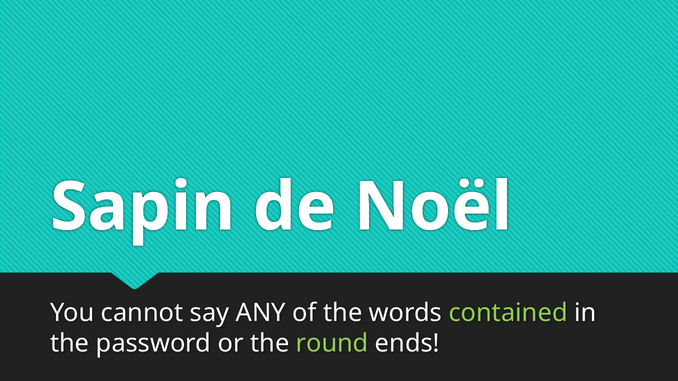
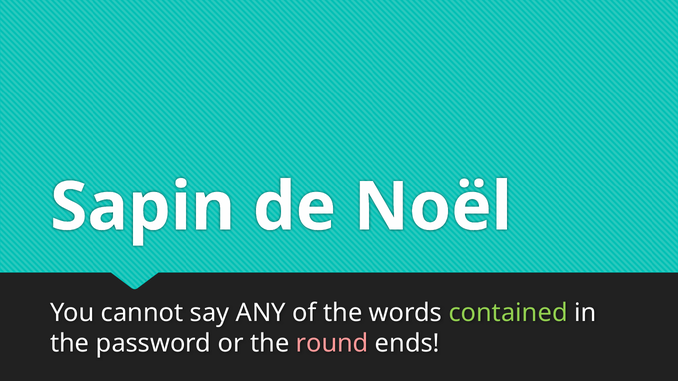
round colour: light green -> pink
